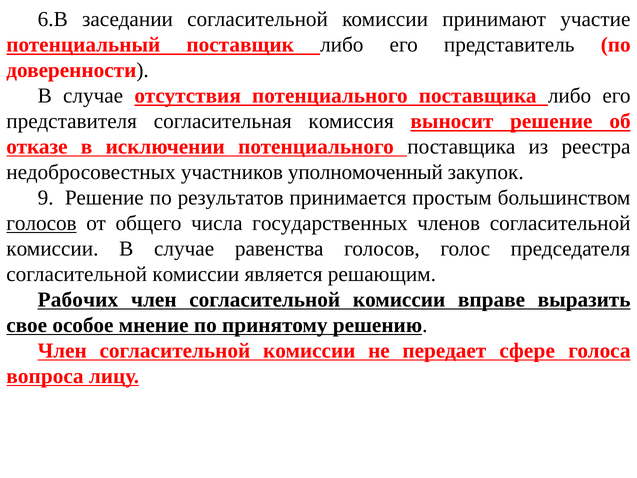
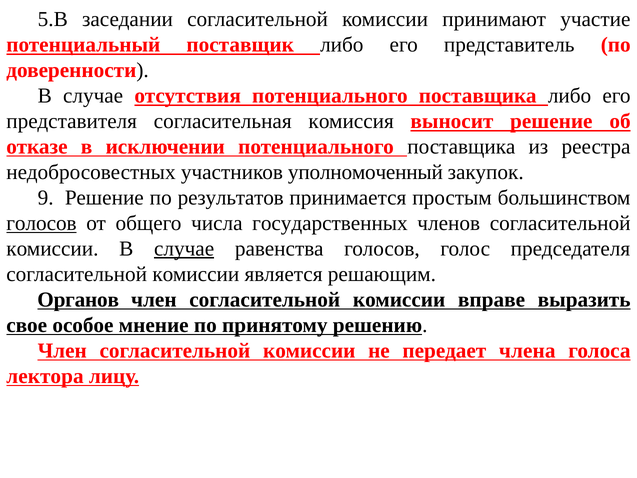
6.В: 6.В -> 5.В
случае at (184, 249) underline: none -> present
Рабочих: Рабочих -> Органов
сфере: сфере -> члена
вопроса: вопроса -> лектора
